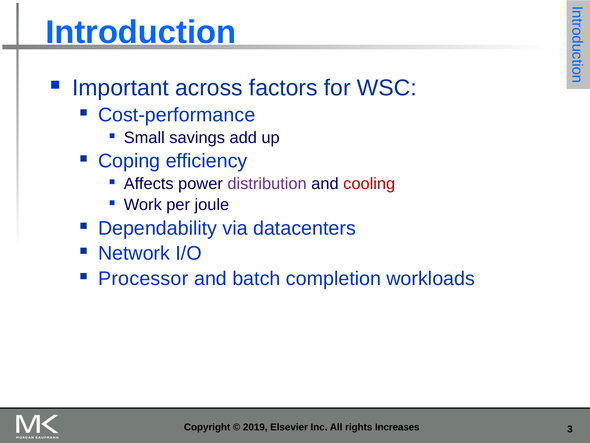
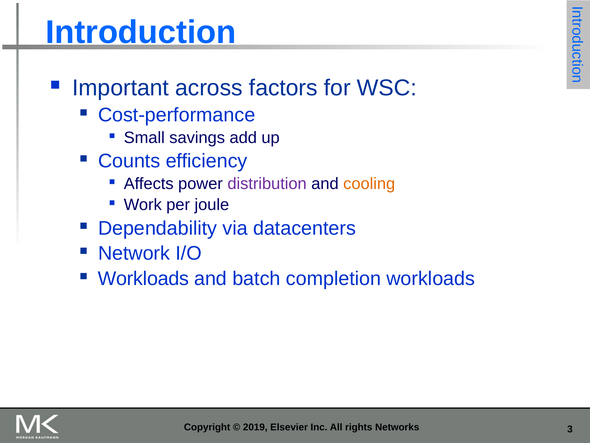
Coping: Coping -> Counts
cooling colour: red -> orange
Processor at (143, 278): Processor -> Workloads
Increases: Increases -> Networks
